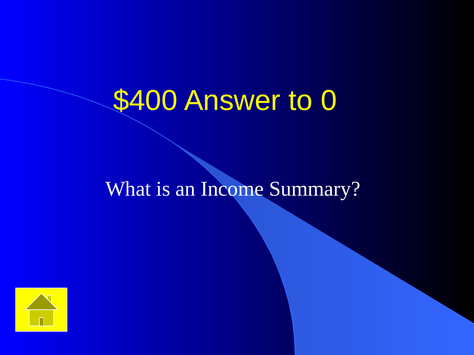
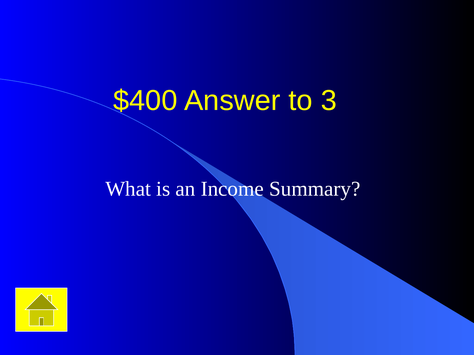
0: 0 -> 3
